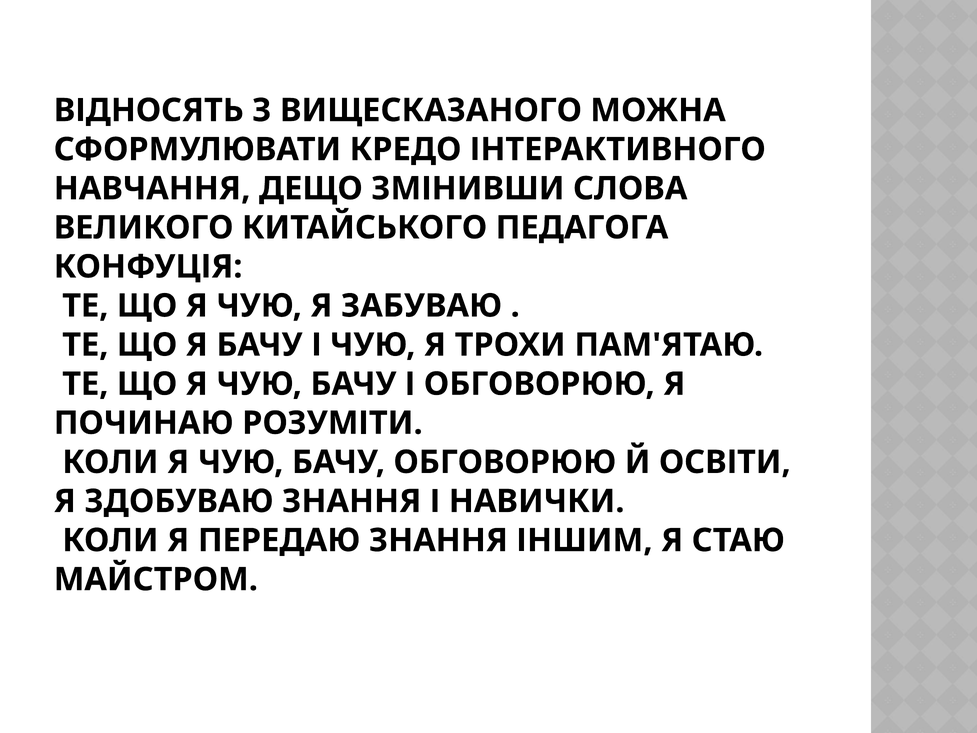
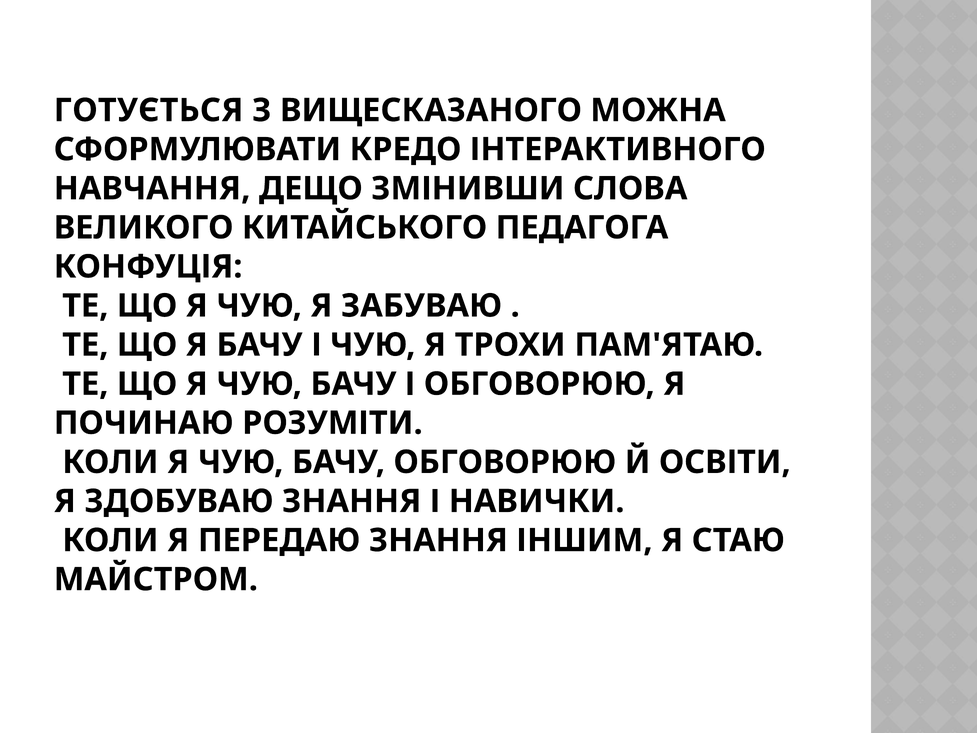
ВІДНОСЯТЬ: ВІДНОСЯТЬ -> ГОТУЄТЬСЯ
